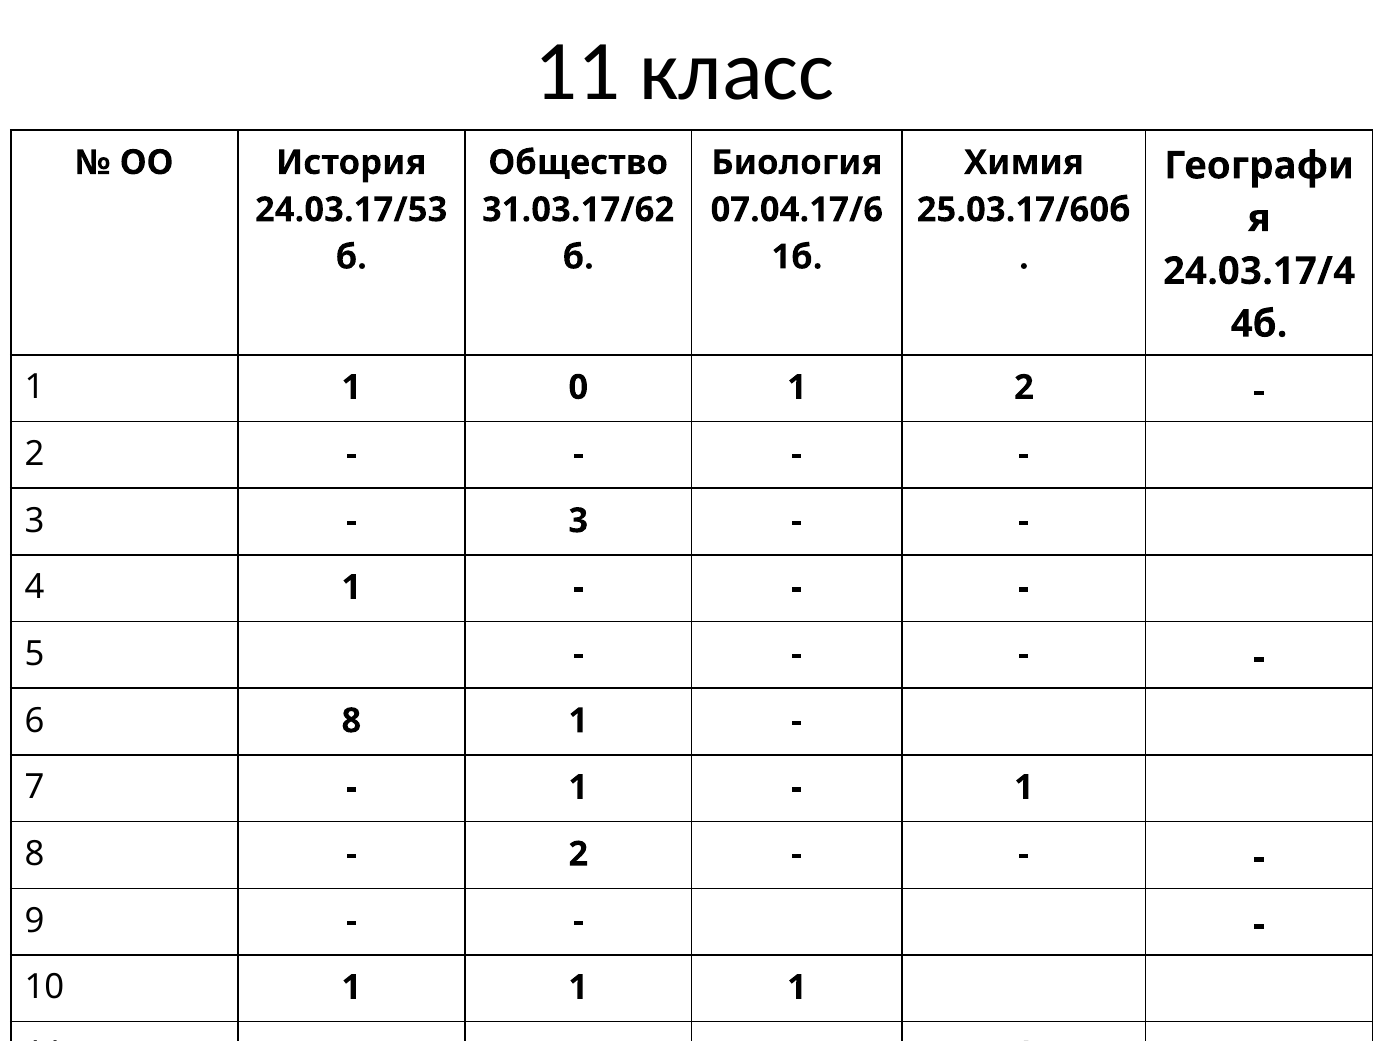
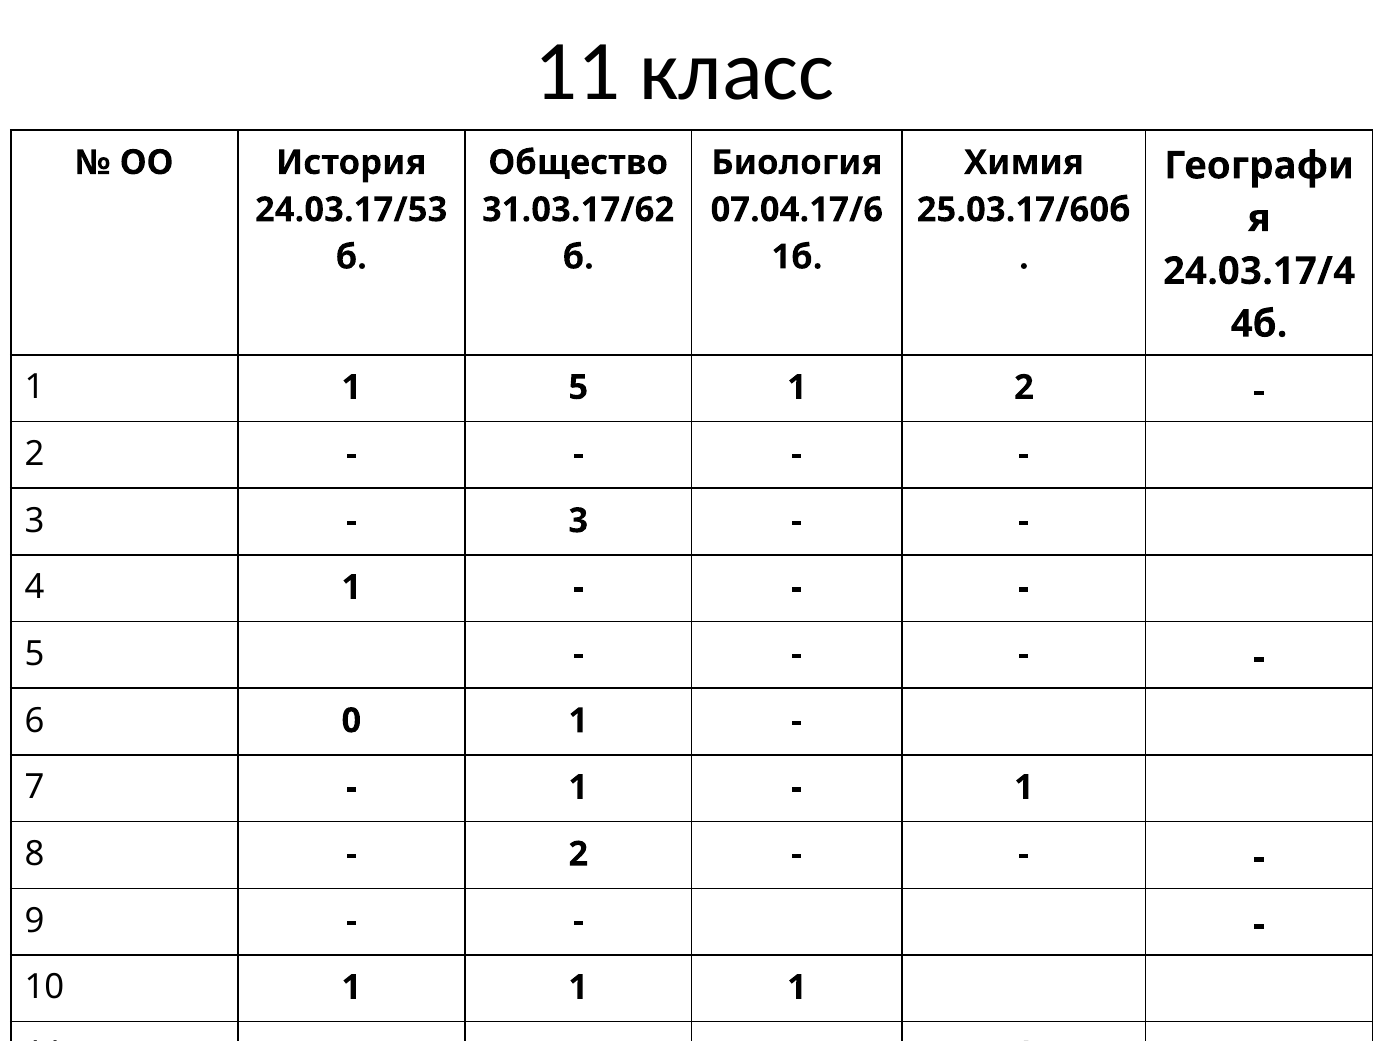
1 0: 0 -> 5
6 8: 8 -> 0
